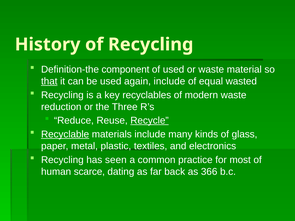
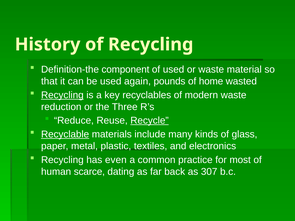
that underline: present -> none
again include: include -> pounds
equal: equal -> home
Recycling at (62, 95) underline: none -> present
seen: seen -> even
366: 366 -> 307
